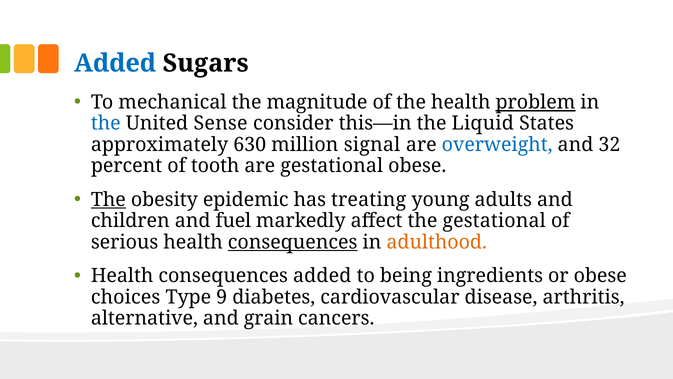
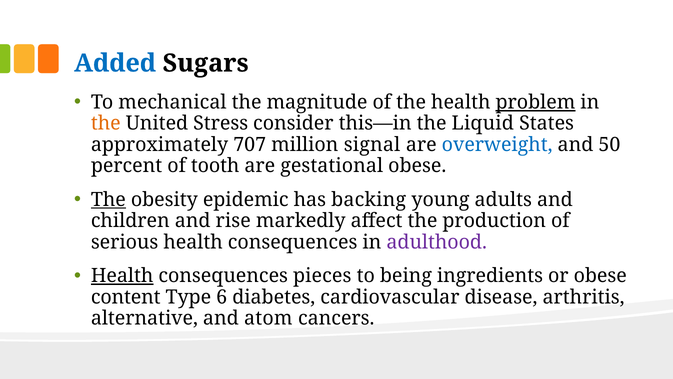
the at (106, 123) colour: blue -> orange
Sense: Sense -> Stress
630: 630 -> 707
32: 32 -> 50
treating: treating -> backing
fuel: fuel -> rise
the gestational: gestational -> production
consequences at (293, 242) underline: present -> none
adulthood colour: orange -> purple
Health at (122, 276) underline: none -> present
consequences added: added -> pieces
choices: choices -> content
9: 9 -> 6
grain: grain -> atom
